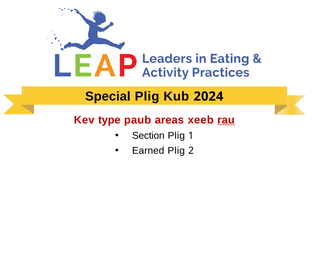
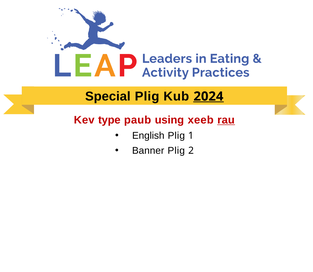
2024 underline: none -> present
areas: areas -> using
Section: Section -> English
Earned: Earned -> Banner
